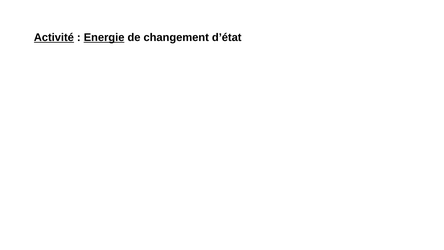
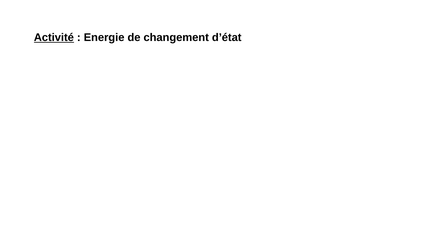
Energie underline: present -> none
